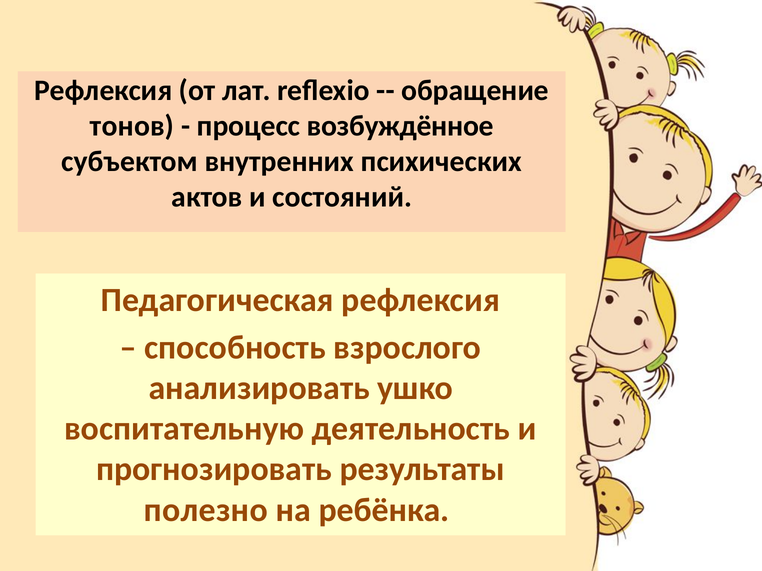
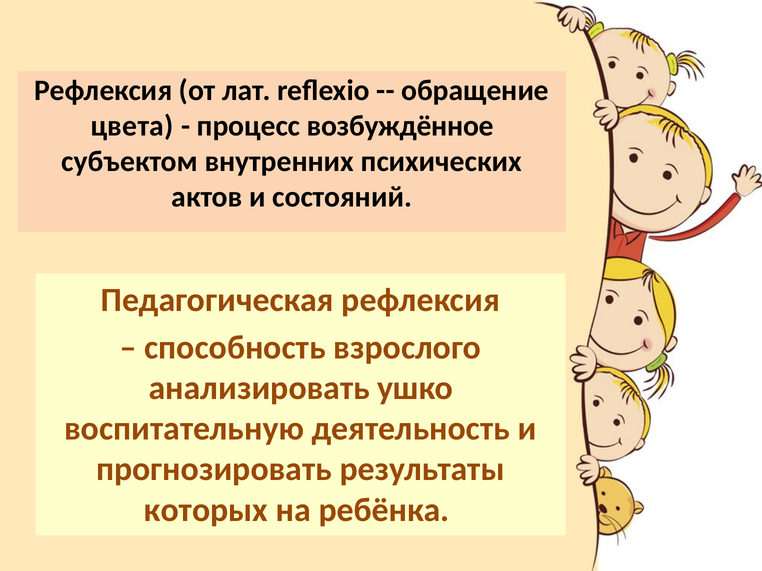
тонов: тонов -> цвета
полезно: полезно -> которых
